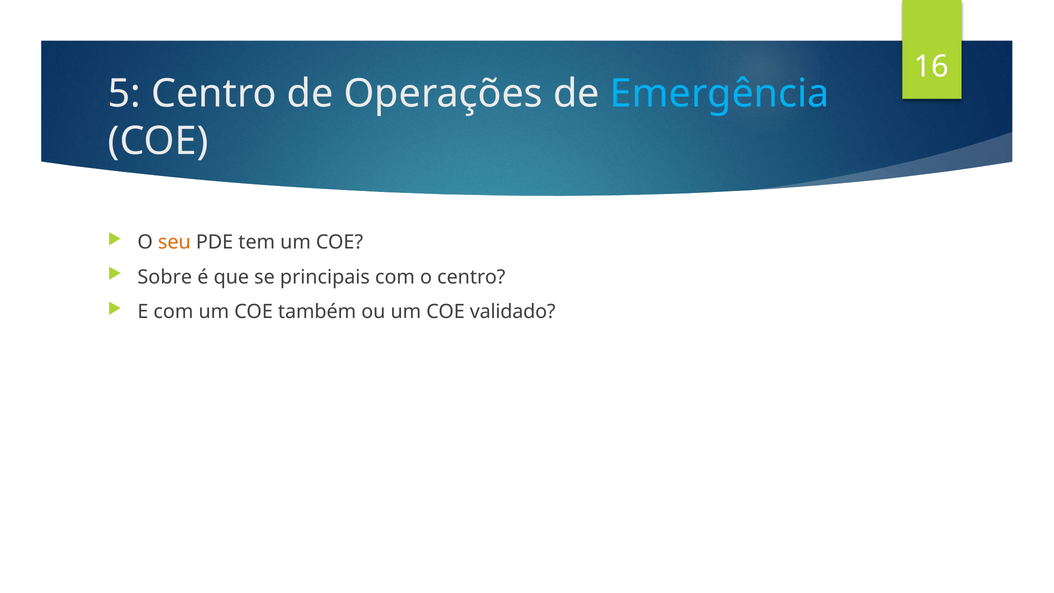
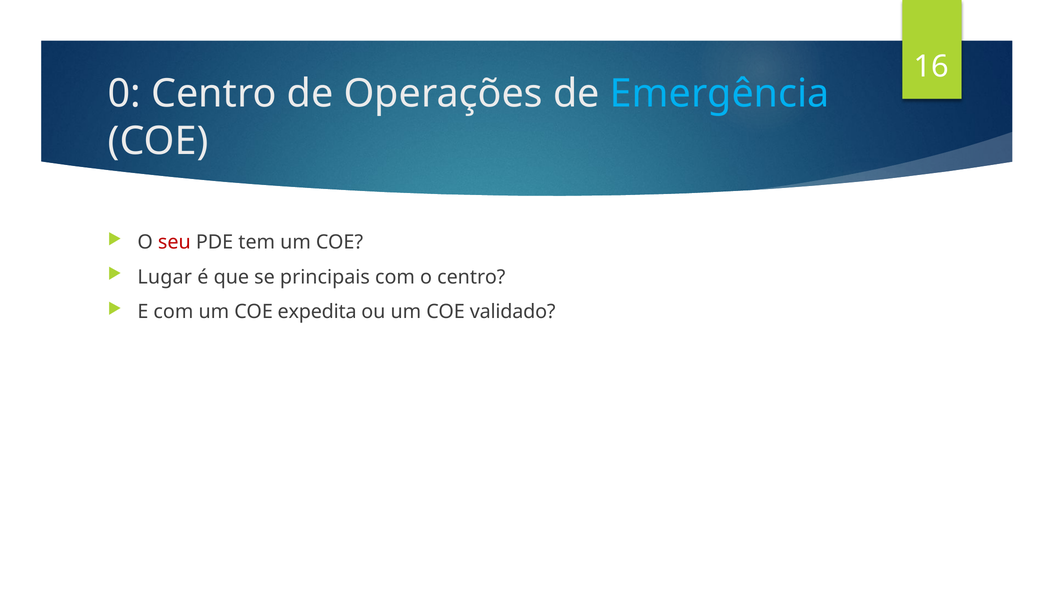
5: 5 -> 0
seu colour: orange -> red
Sobre: Sobre -> Lugar
também: também -> expedita
